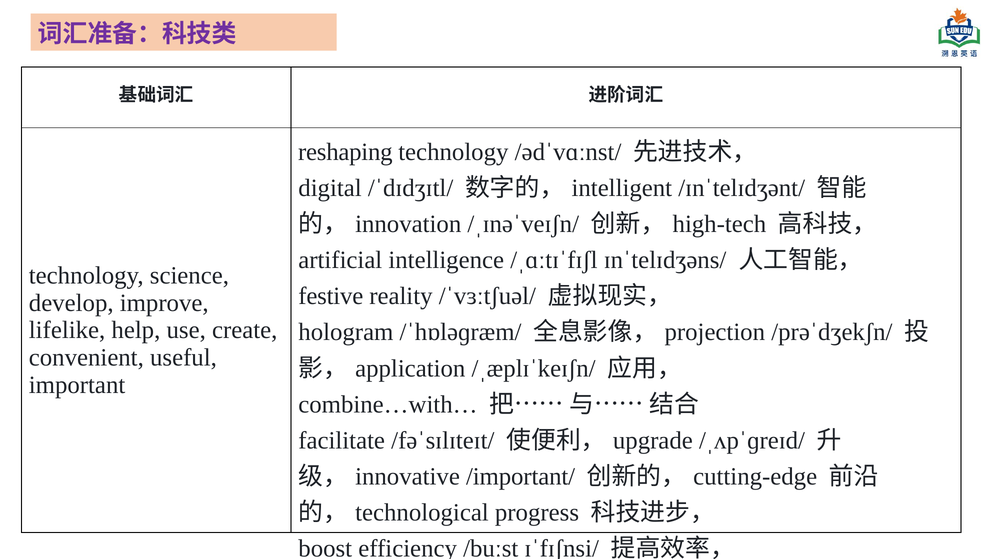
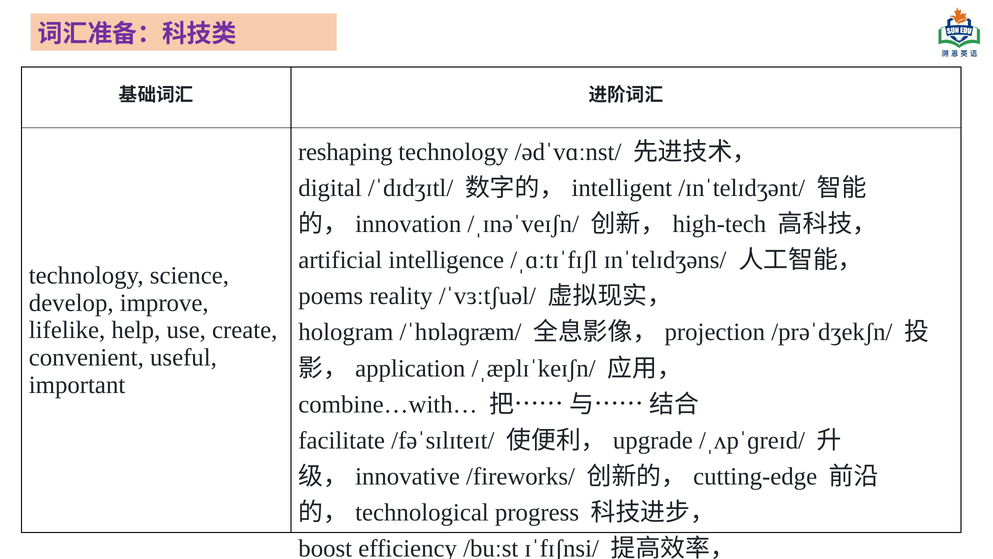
festive: festive -> poems
/important/: /important/ -> /fireworks/
